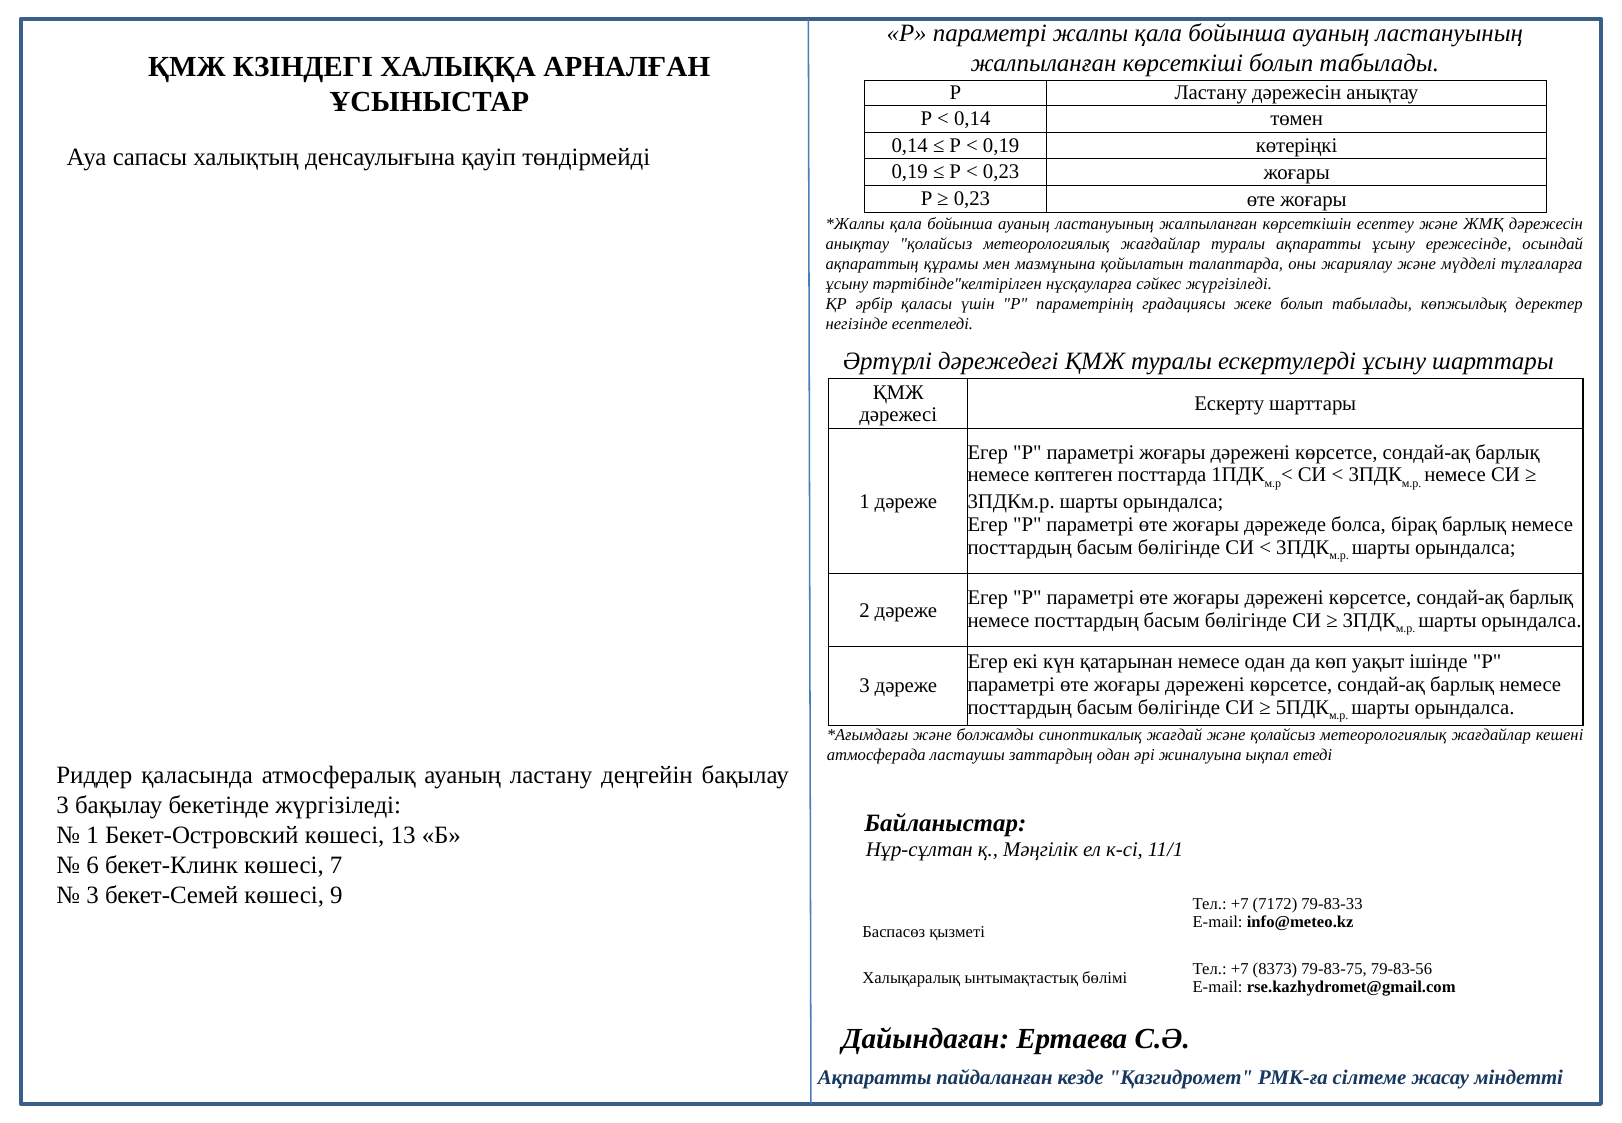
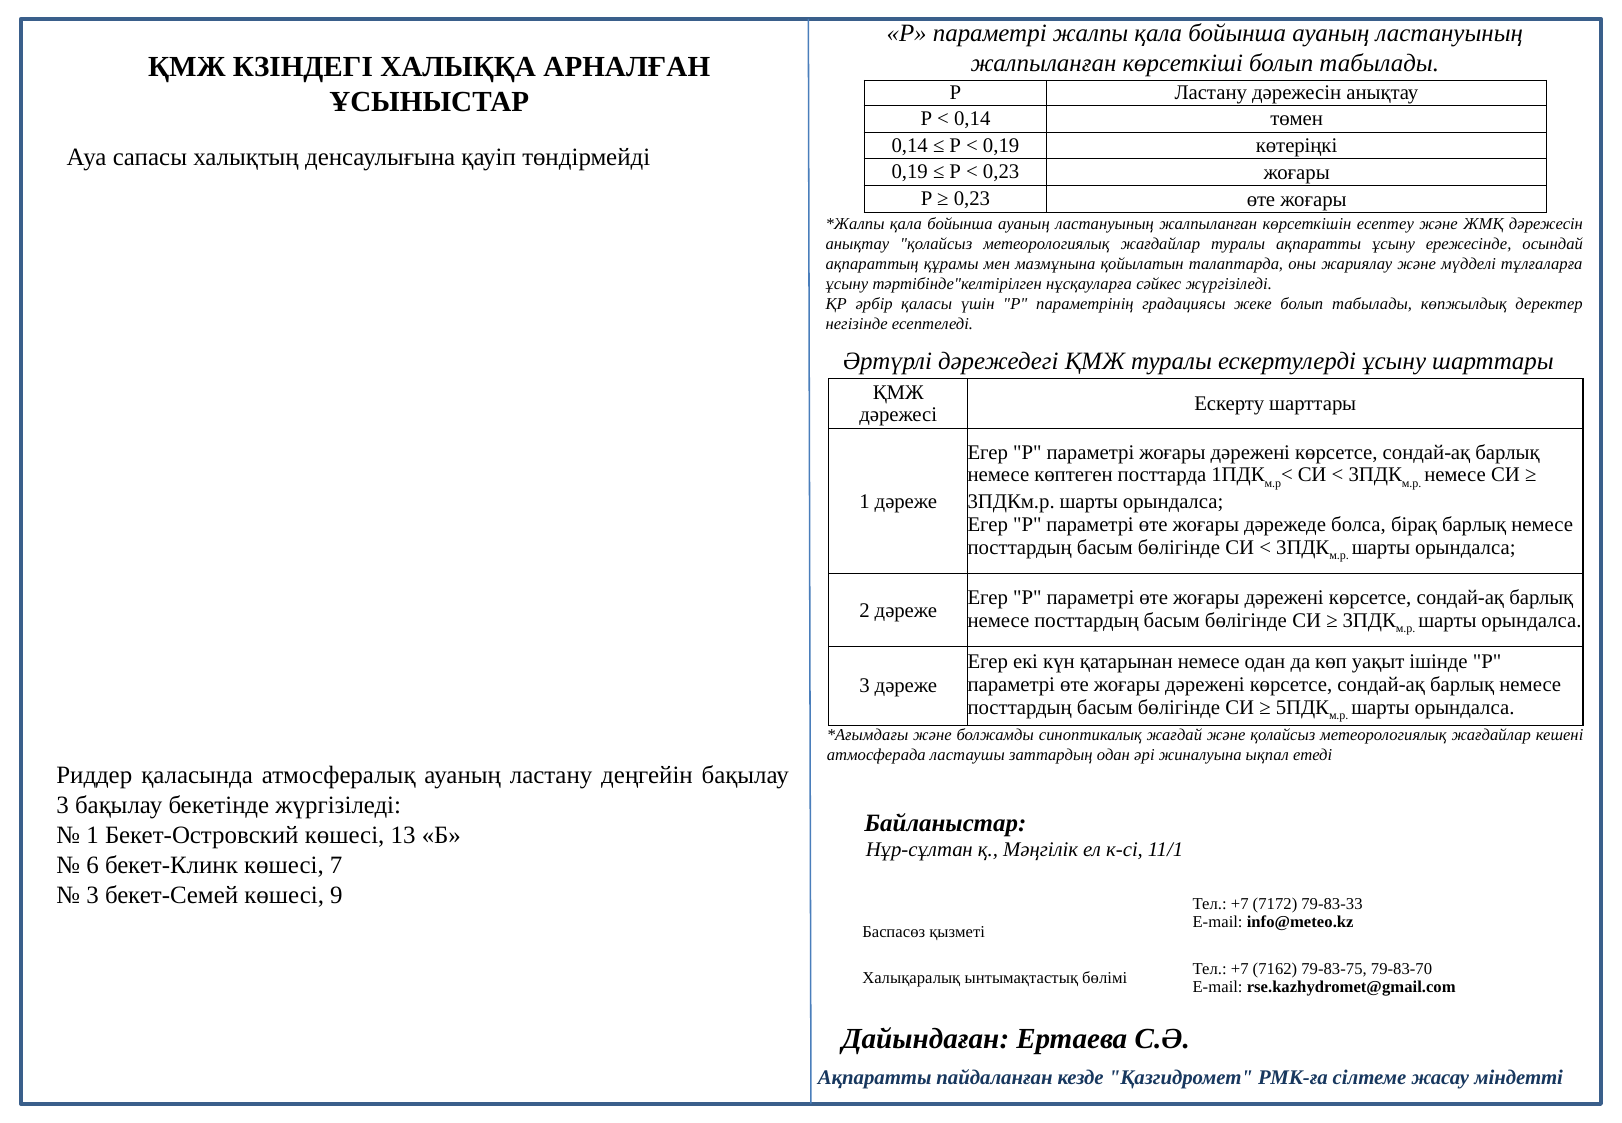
8373: 8373 -> 7162
79-83-56: 79-83-56 -> 79-83-70
